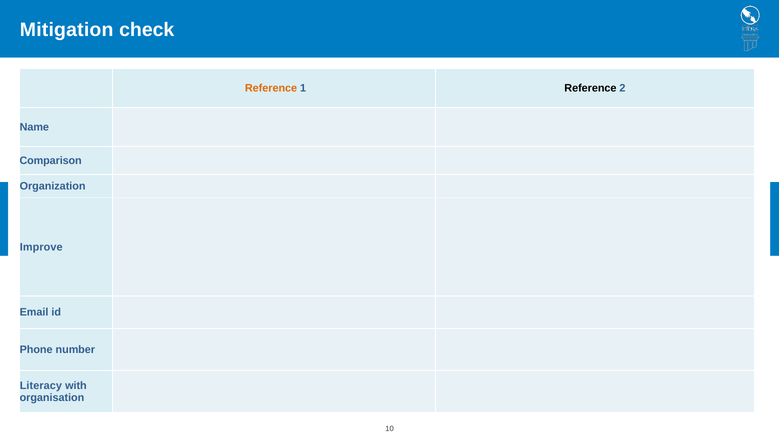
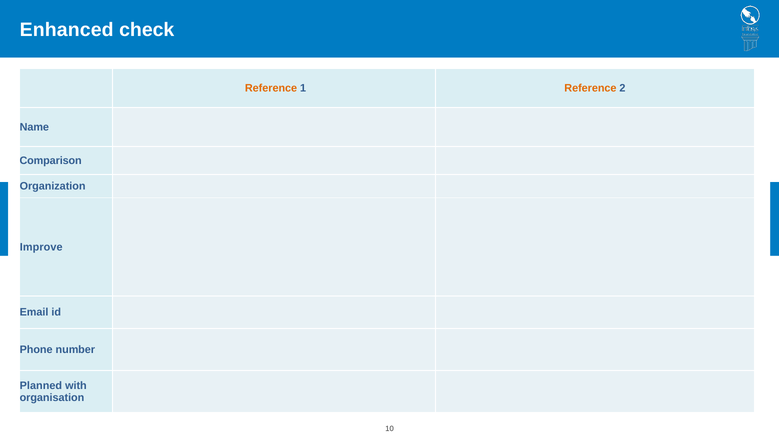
Mitigation: Mitigation -> Enhanced
Reference at (590, 88) colour: black -> orange
Literacy: Literacy -> Planned
